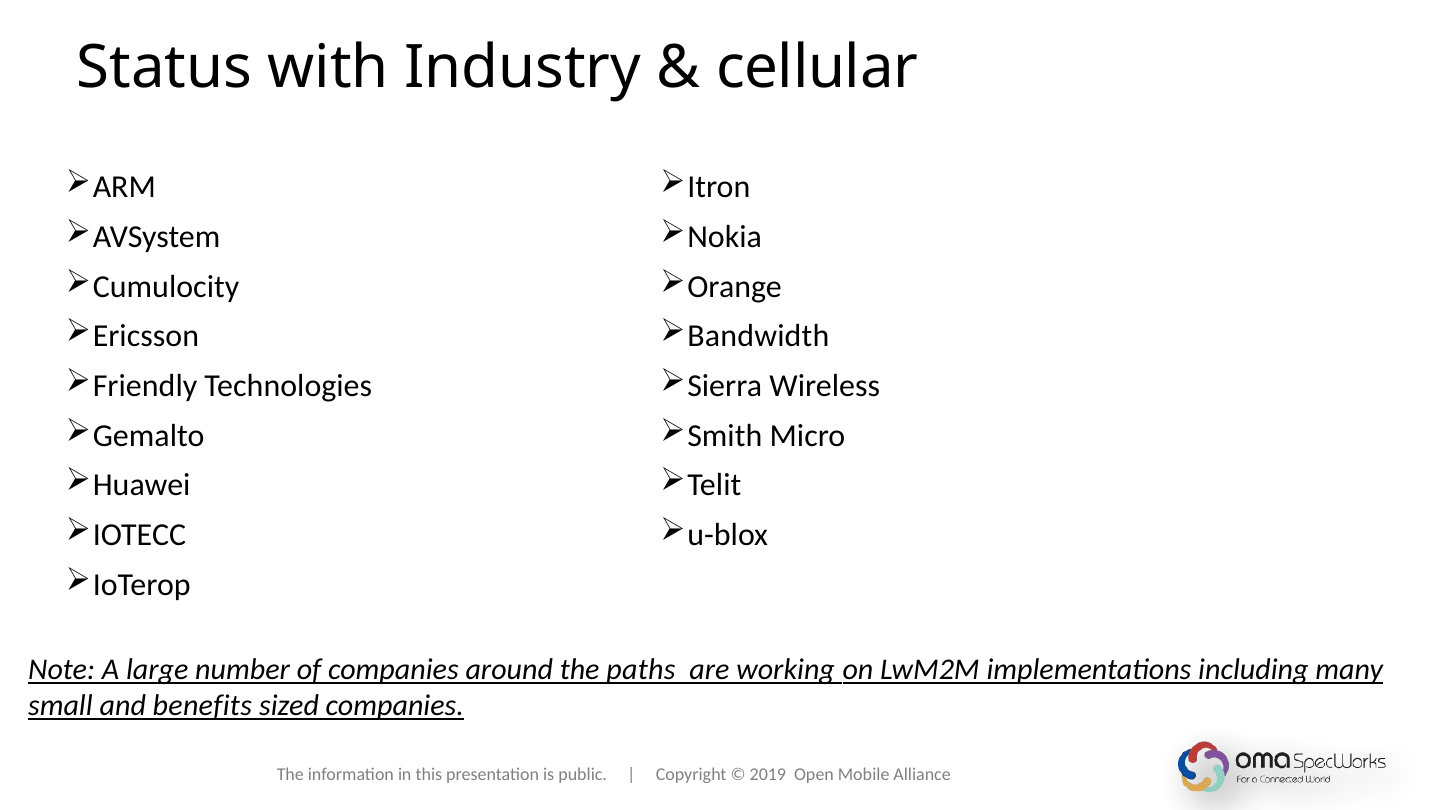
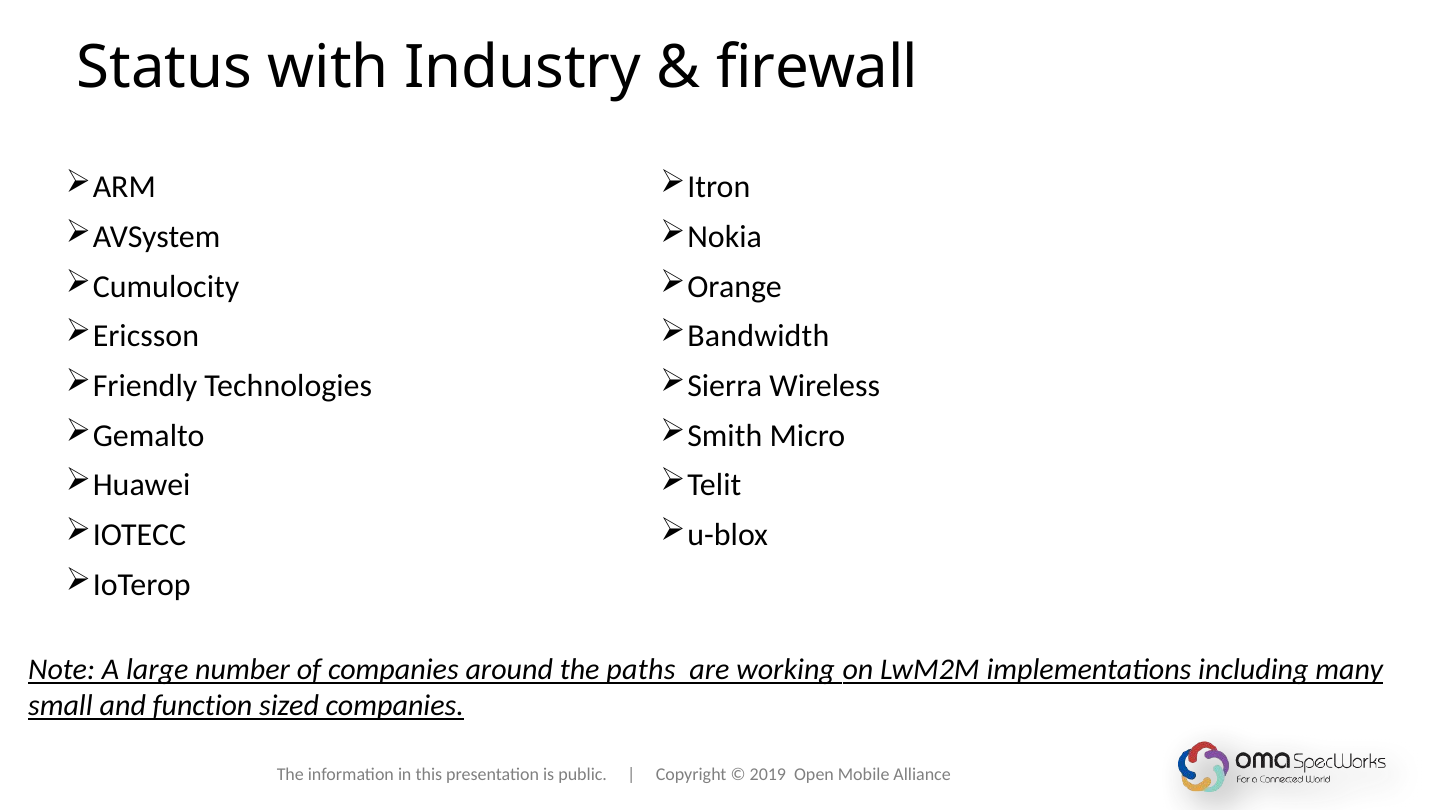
cellular: cellular -> firewall
benefits: benefits -> function
